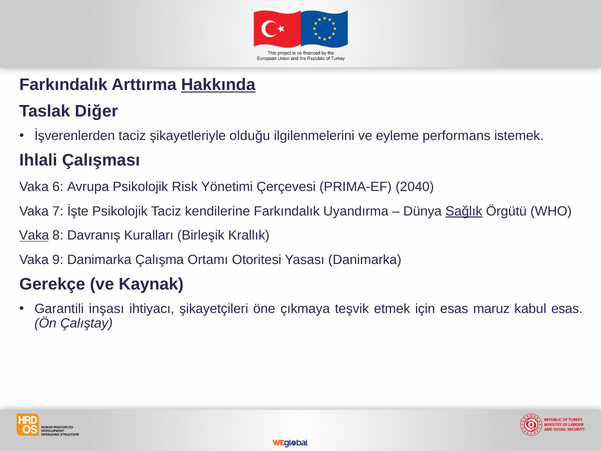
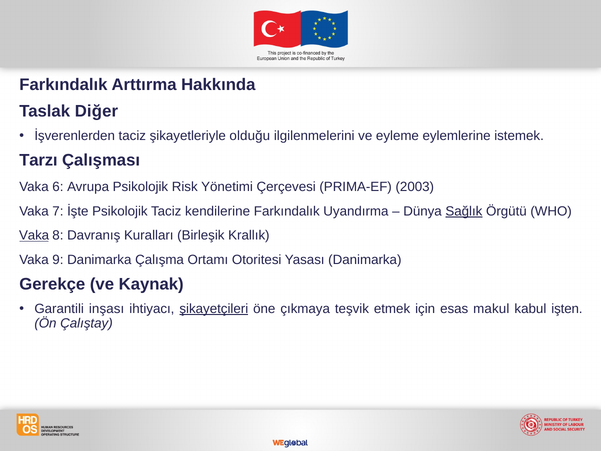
Hakkında underline: present -> none
performans: performans -> eylemlerine
Ihlali: Ihlali -> Tarzı
2040: 2040 -> 2003
şikayetçileri underline: none -> present
maruz: maruz -> makul
kabul esas: esas -> işten
